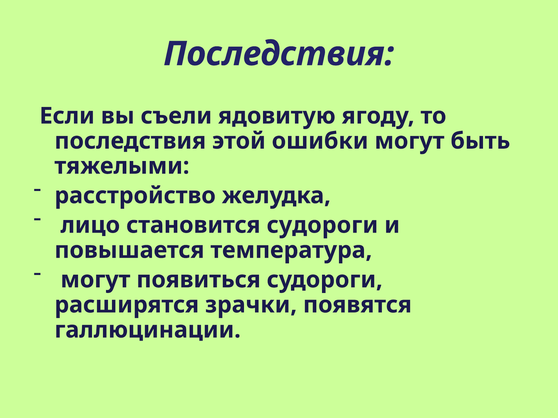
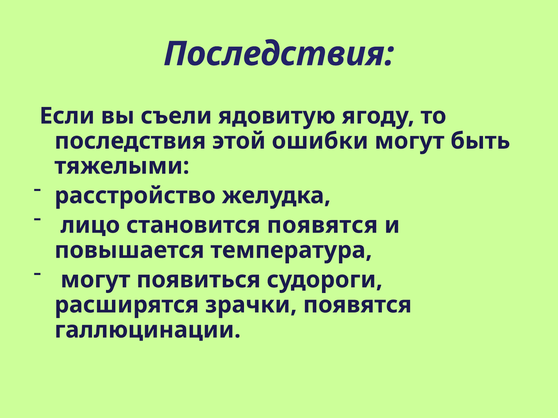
становится судороги: судороги -> появятся
